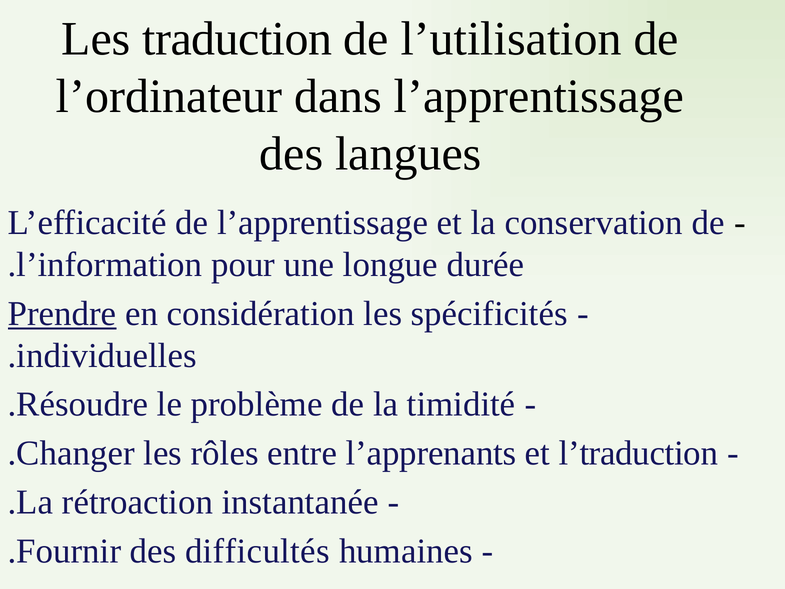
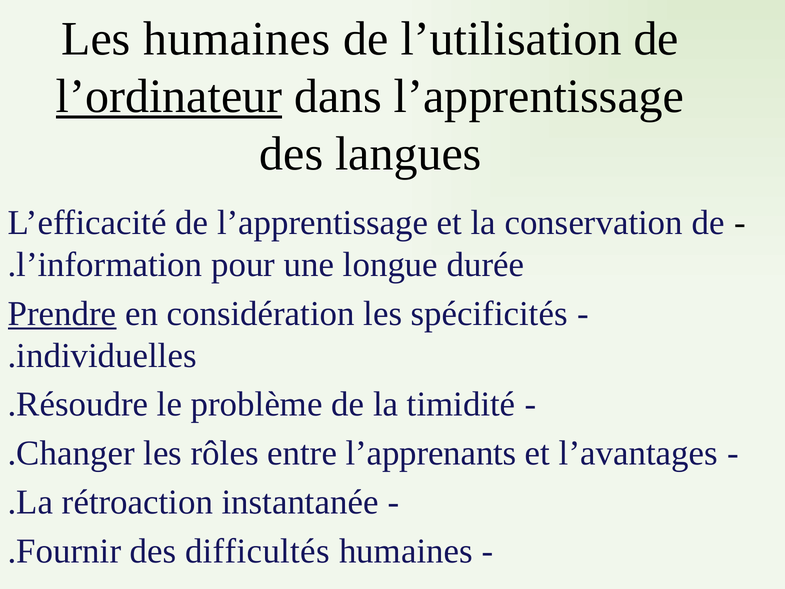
Les traduction: traduction -> humaines
l’ordinateur underline: none -> present
l’traduction: l’traduction -> l’avantages
